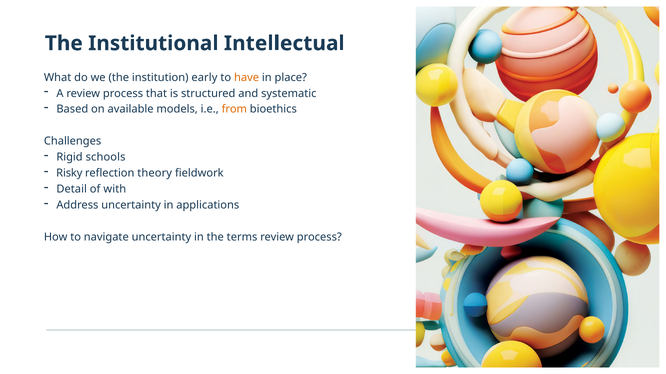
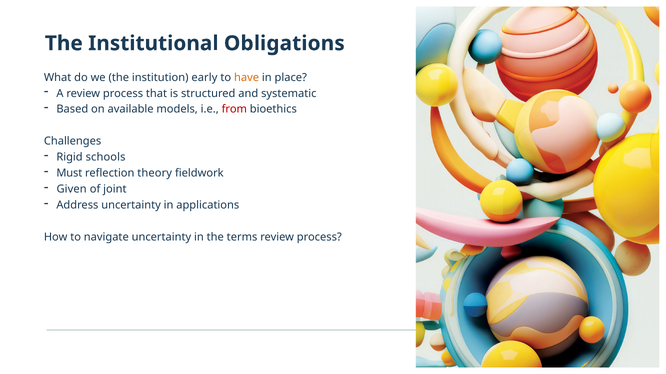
Intellectual: Intellectual -> Obligations
from colour: orange -> red
Risky: Risky -> Must
Detail: Detail -> Given
with: with -> joint
